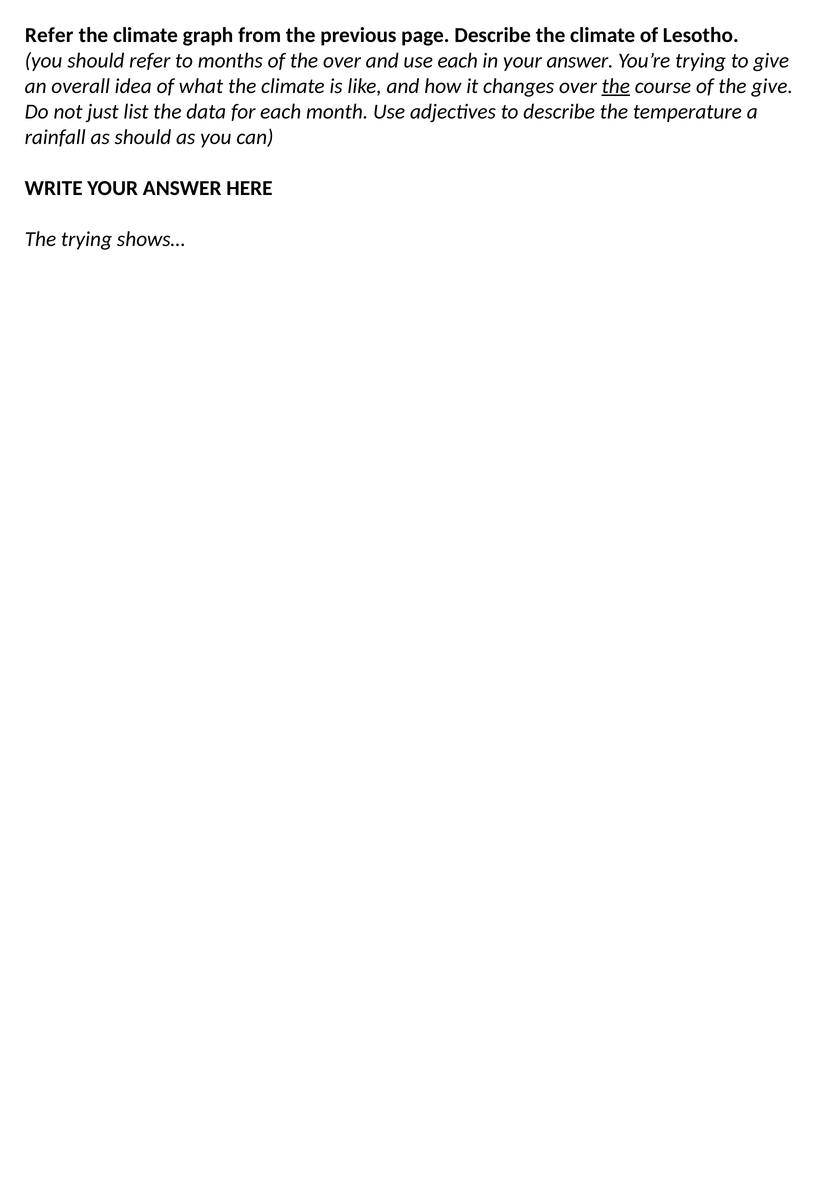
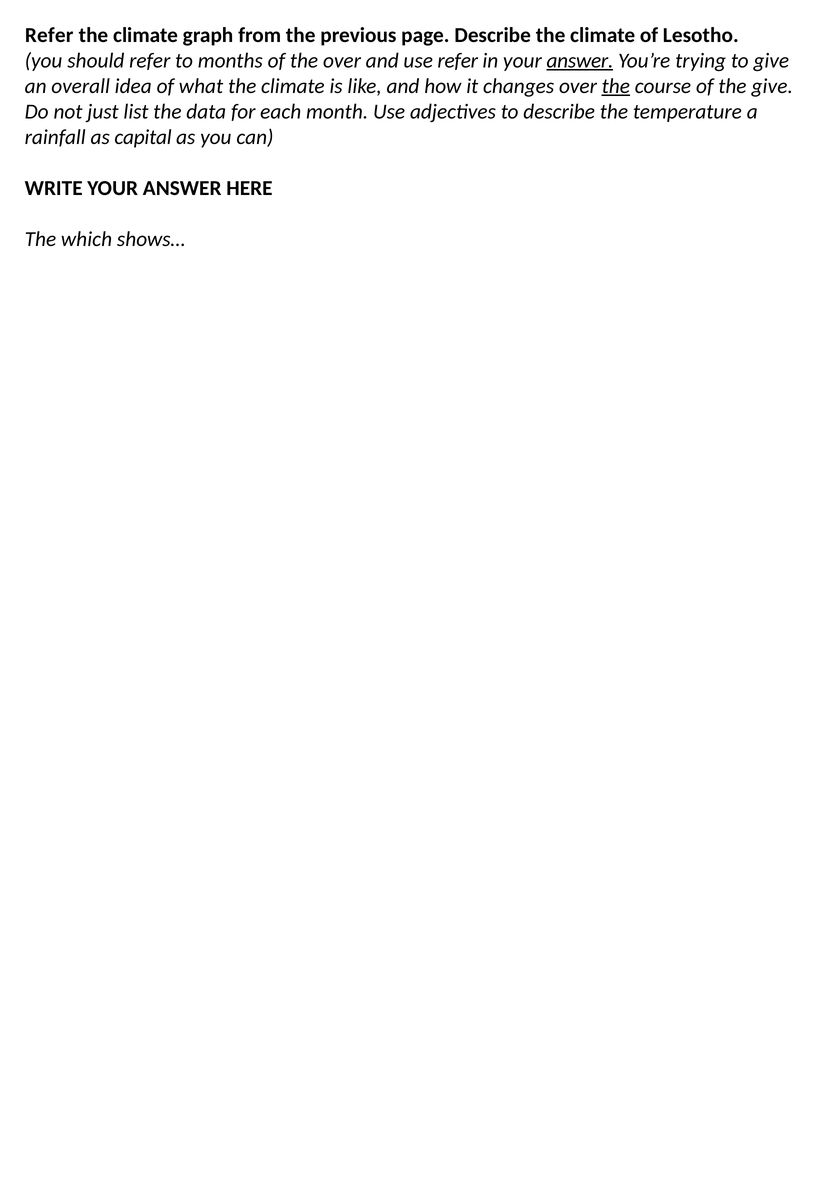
use each: each -> refer
answer at (580, 61) underline: none -> present
as should: should -> capital
The trying: trying -> which
